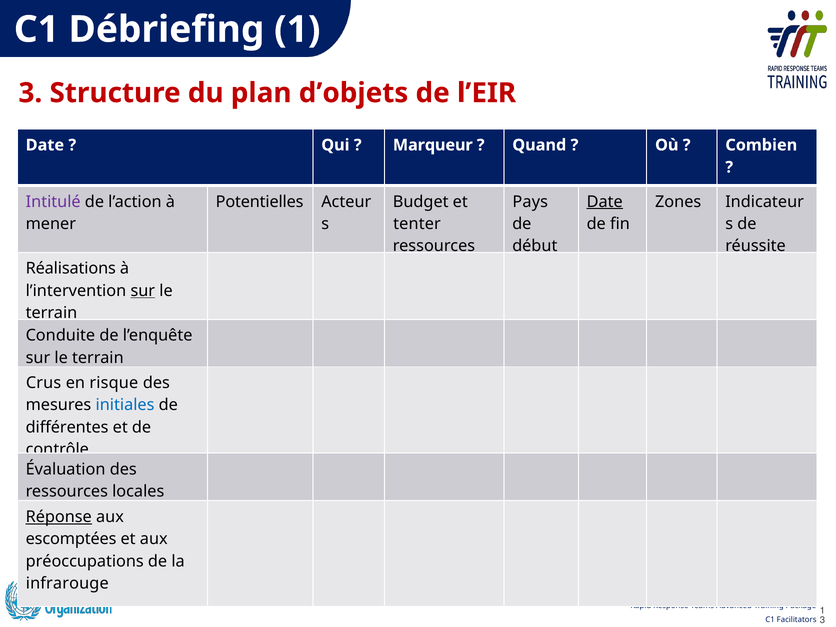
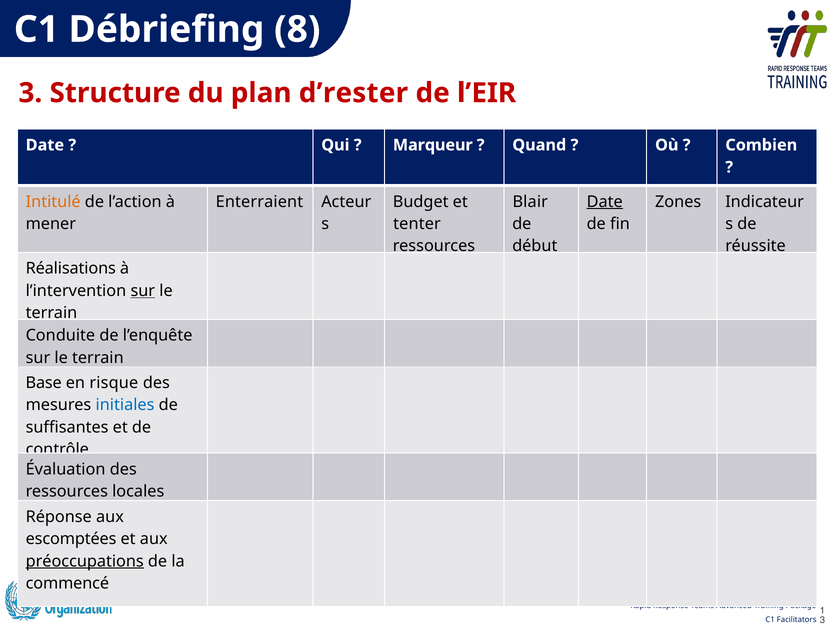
Débriefing 1: 1 -> 8
d’objets: d’objets -> d’rester
Intitulé colour: purple -> orange
Potentielles: Potentielles -> Enterraient
Pays: Pays -> Blair
Crus: Crus -> Base
différentes: différentes -> suffisantes
Réponse underline: present -> none
préoccupations underline: none -> present
infrarouge: infrarouge -> commencé
